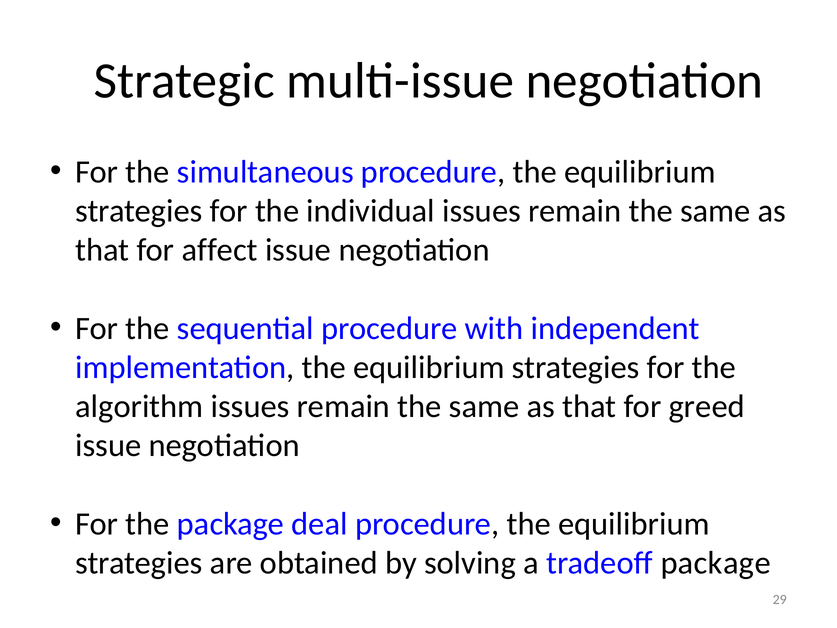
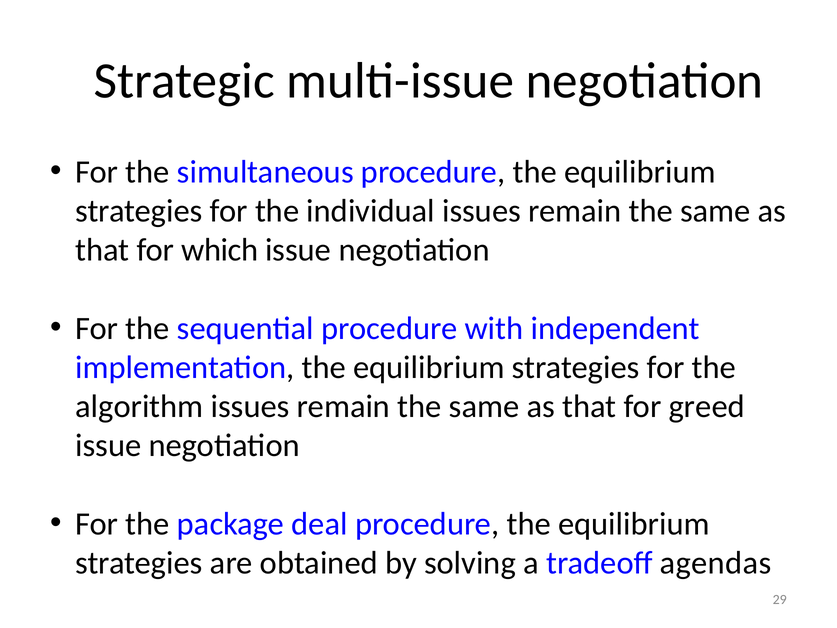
affect: affect -> which
tradeoff package: package -> agendas
